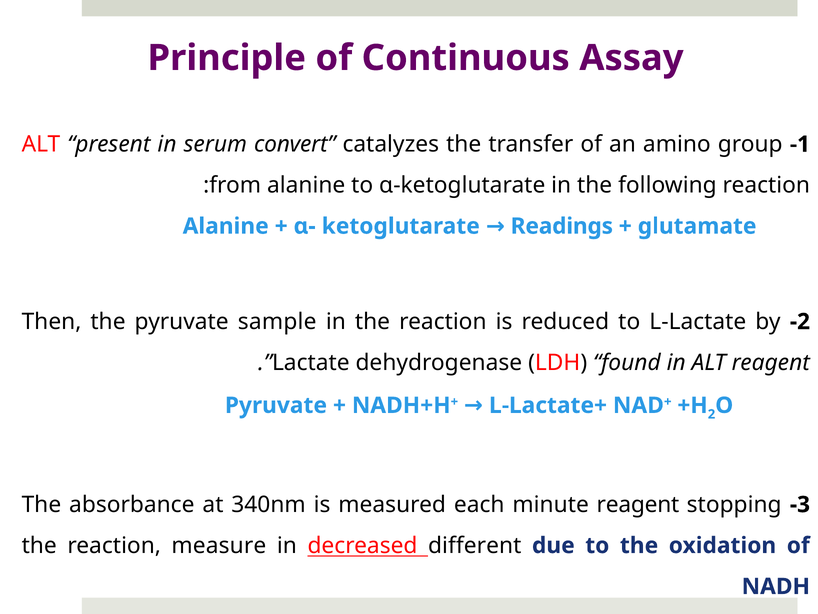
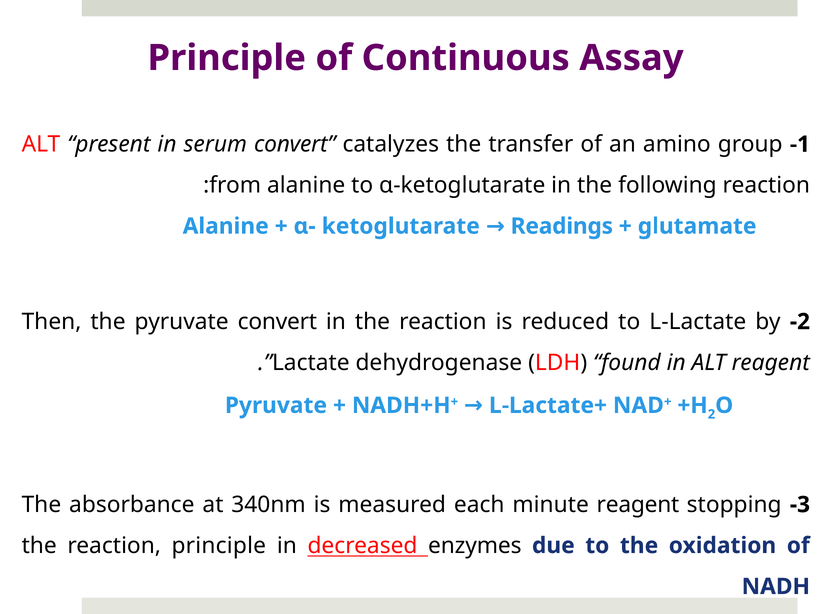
pyruvate sample: sample -> convert
reaction measure: measure -> principle
different: different -> enzymes
